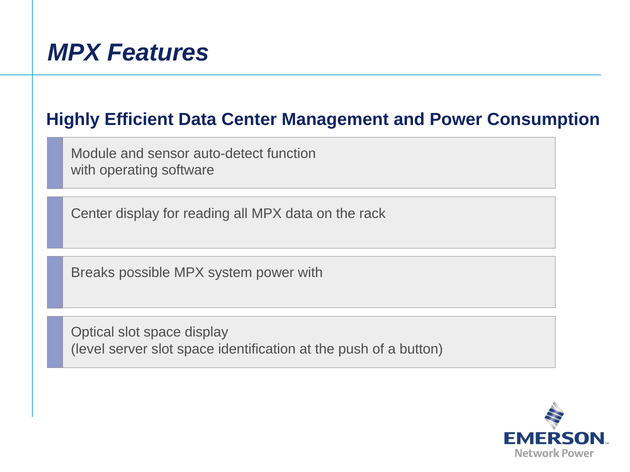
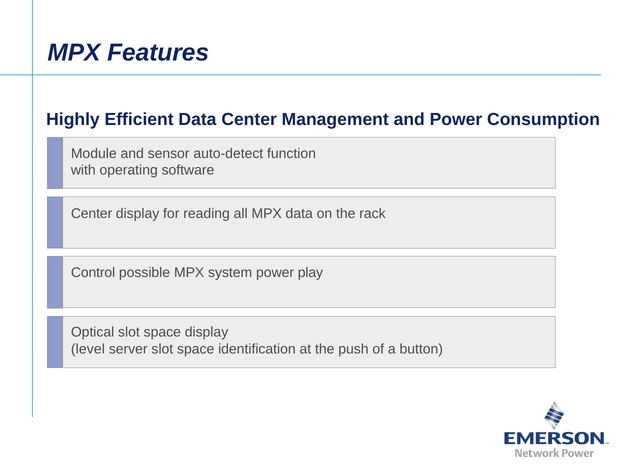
Breaks: Breaks -> Control
power with: with -> play
